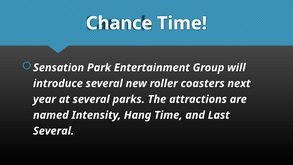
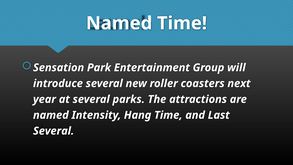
Chance at (119, 23): Chance -> Named
